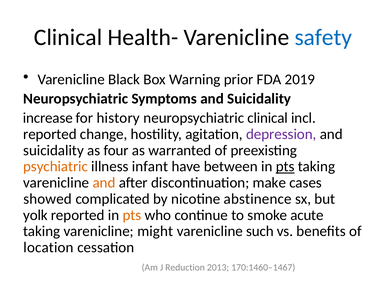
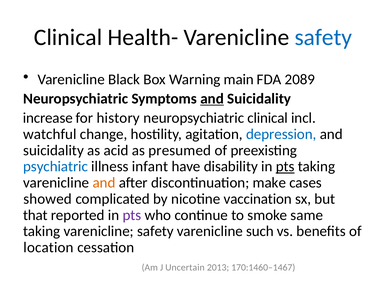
prior: prior -> main
2019: 2019 -> 2089
and at (212, 99) underline: none -> present
reported at (50, 134): reported -> watchful
depression colour: purple -> blue
four: four -> acid
warranted: warranted -> presumed
psychiatric colour: orange -> blue
between: between -> disability
abstinence: abstinence -> vaccination
yolk: yolk -> that
pts at (132, 215) colour: orange -> purple
acute: acute -> same
taking varenicline might: might -> safety
Reduction: Reduction -> Uncertain
